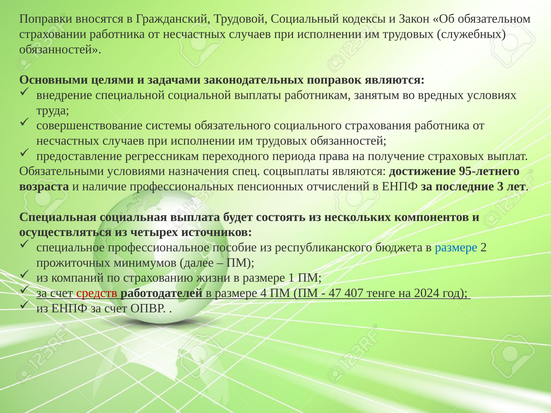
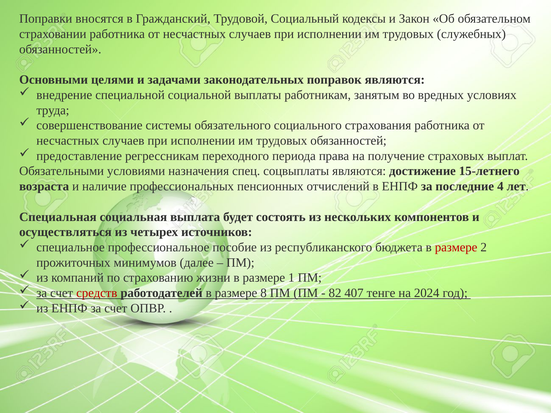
95-летнего: 95-летнего -> 15-летнего
3: 3 -> 4
размере at (456, 247) colour: blue -> red
4: 4 -> 8
47: 47 -> 82
